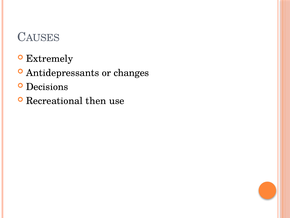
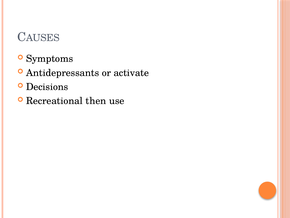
Extremely: Extremely -> Symptoms
changes: changes -> activate
